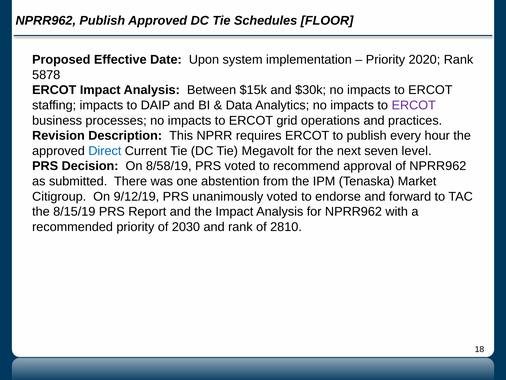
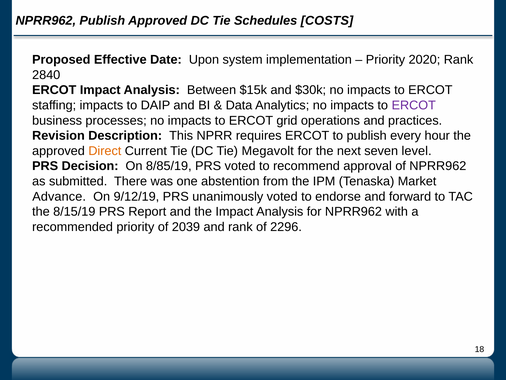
FLOOR: FLOOR -> COSTS
5878: 5878 -> 2840
Direct colour: blue -> orange
8/58/19: 8/58/19 -> 8/85/19
Citigroup: Citigroup -> Advance
2030: 2030 -> 2039
2810: 2810 -> 2296
